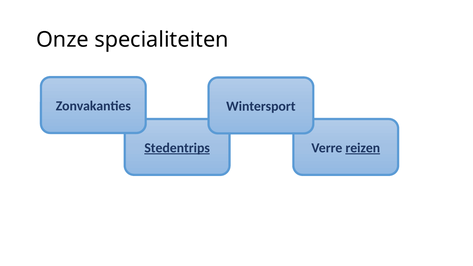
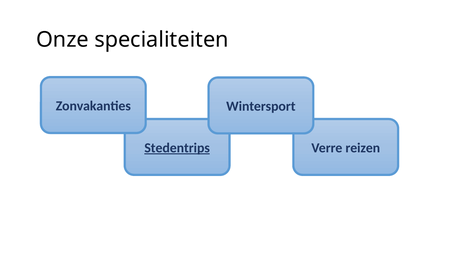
reizen underline: present -> none
